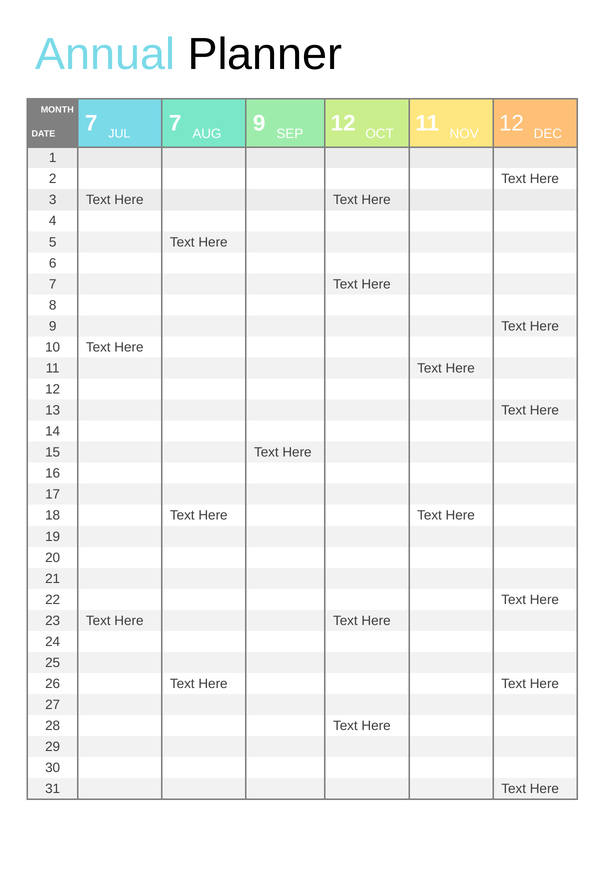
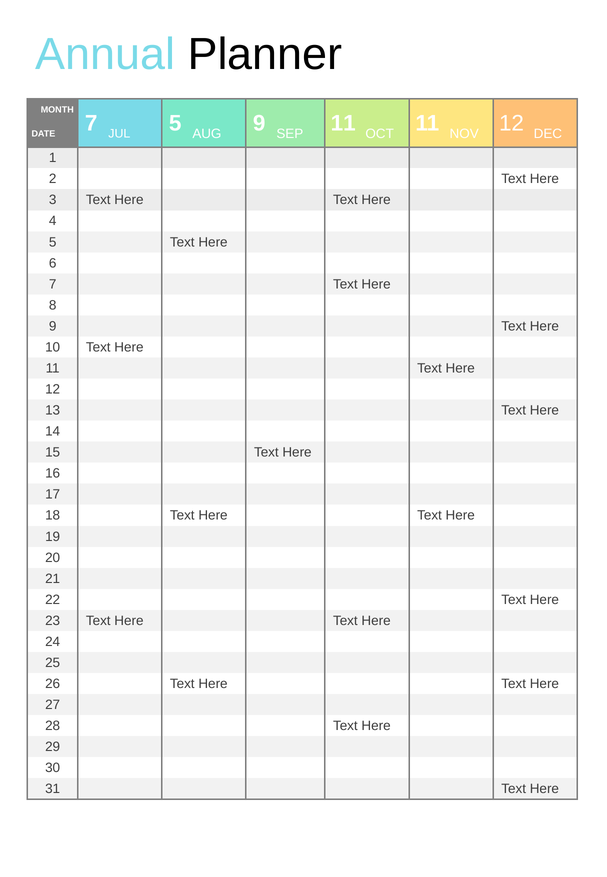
7 7: 7 -> 5
9 12: 12 -> 11
